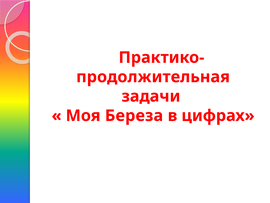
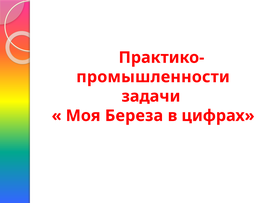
продолжительная: продолжительная -> промышленности
